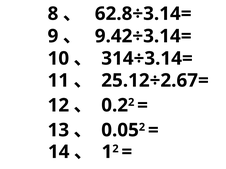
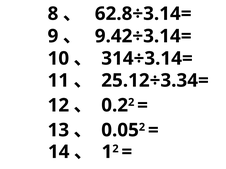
25.12÷2.67=: 25.12÷2.67= -> 25.12÷3.34=
